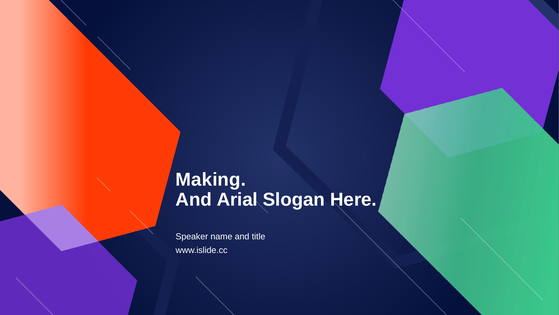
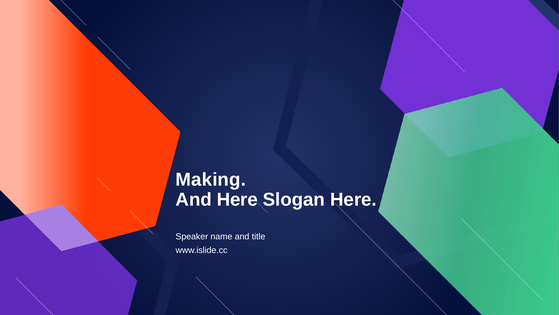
And Arial: Arial -> Here
